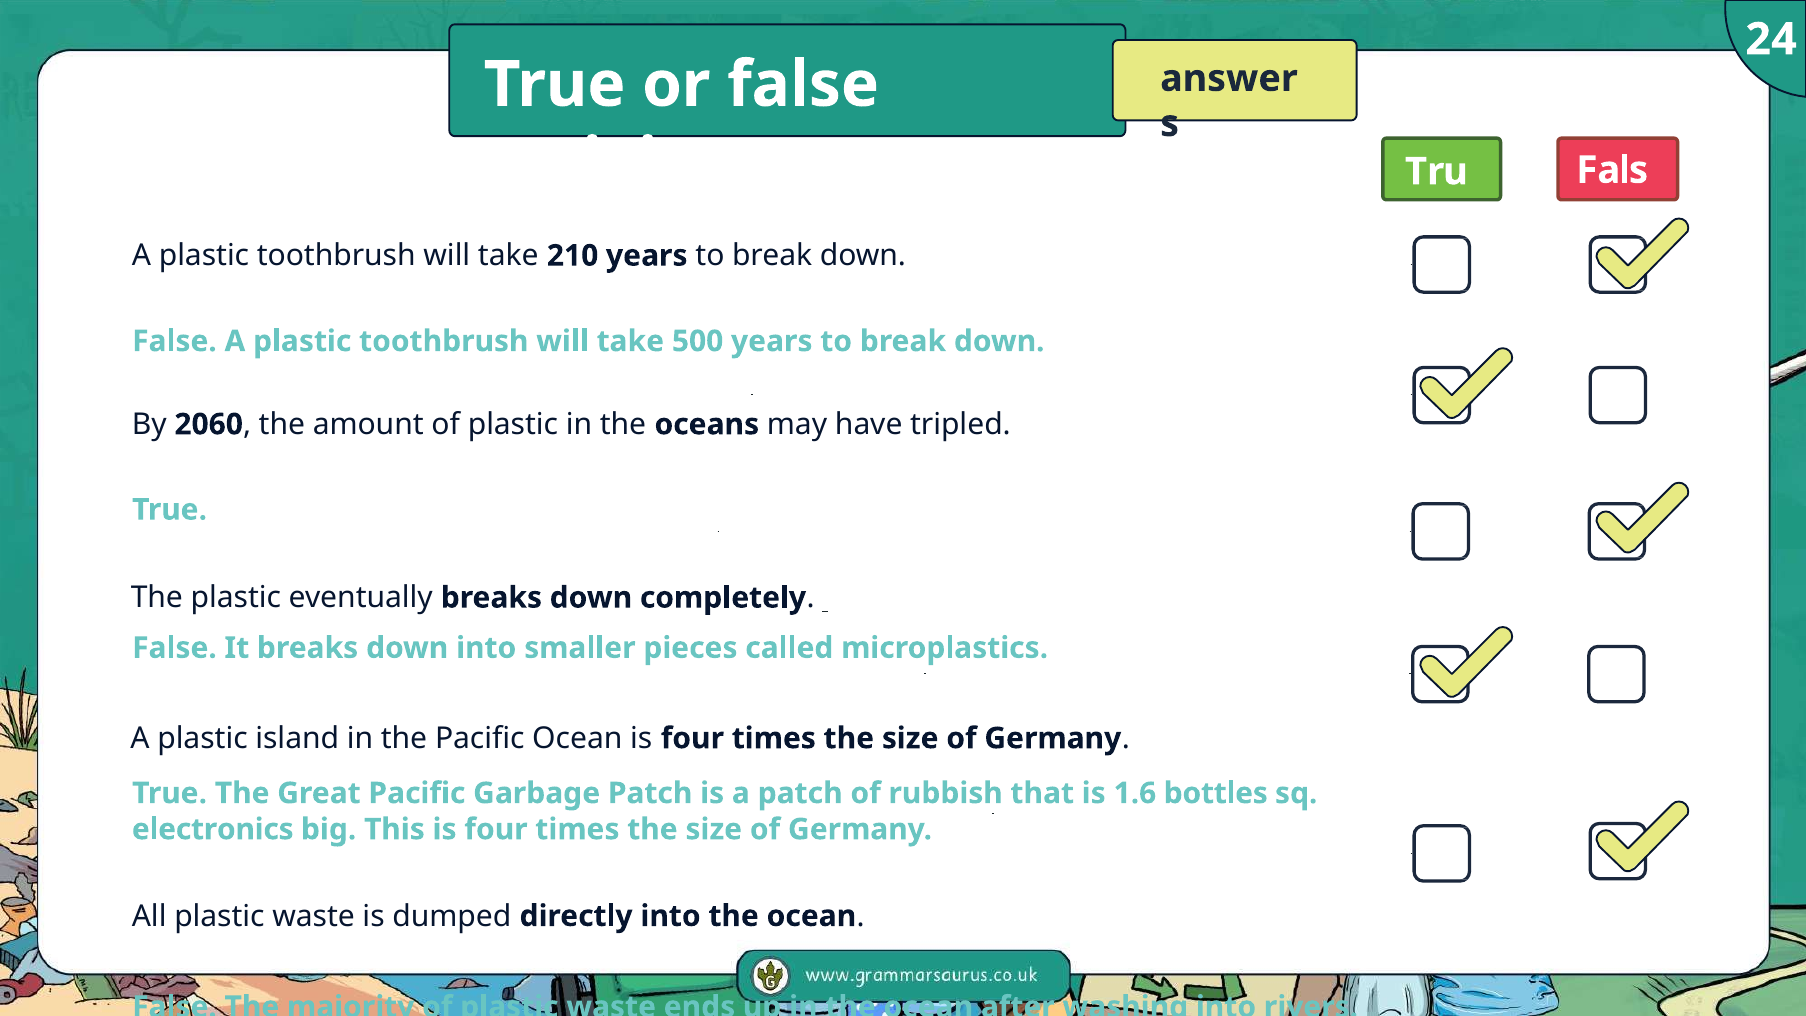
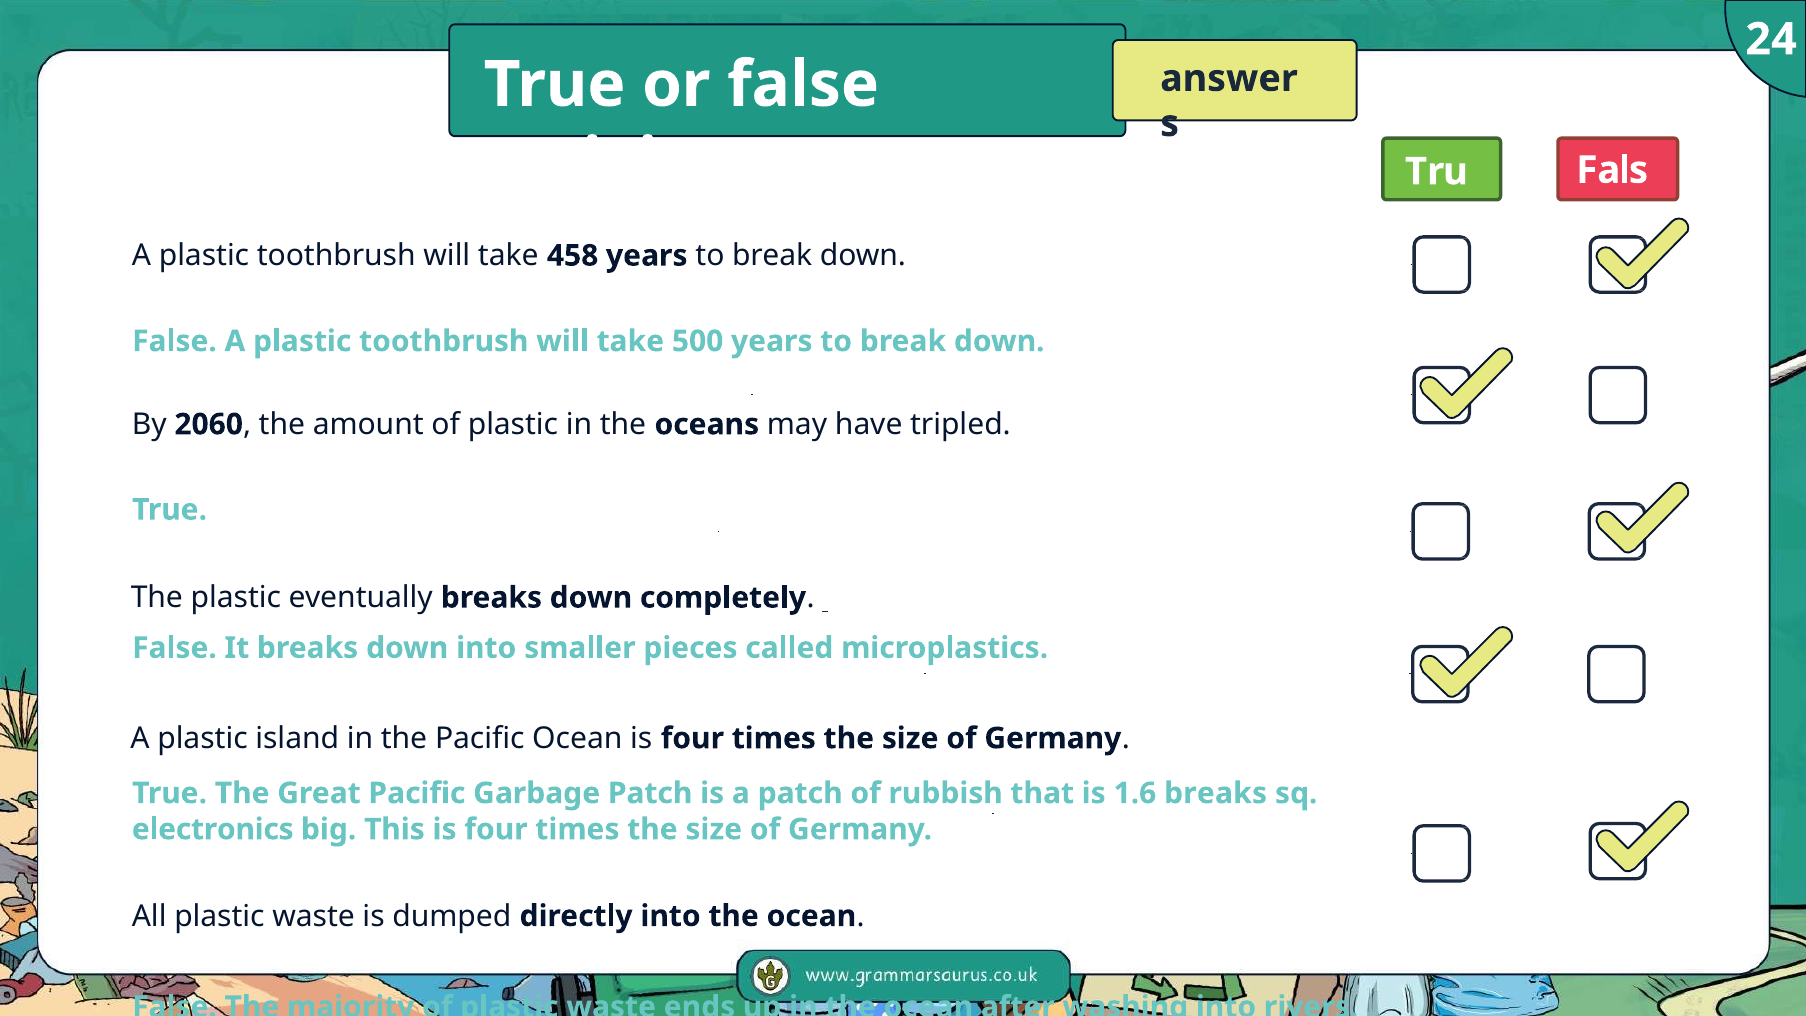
210: 210 -> 458
1.6 bottles: bottles -> breaks
